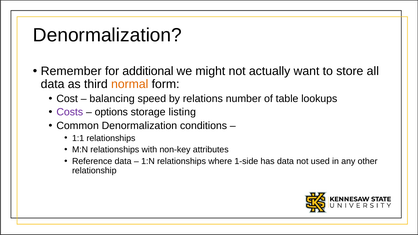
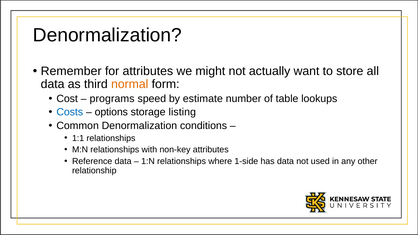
for additional: additional -> attributes
balancing: balancing -> programs
relations: relations -> estimate
Costs colour: purple -> blue
